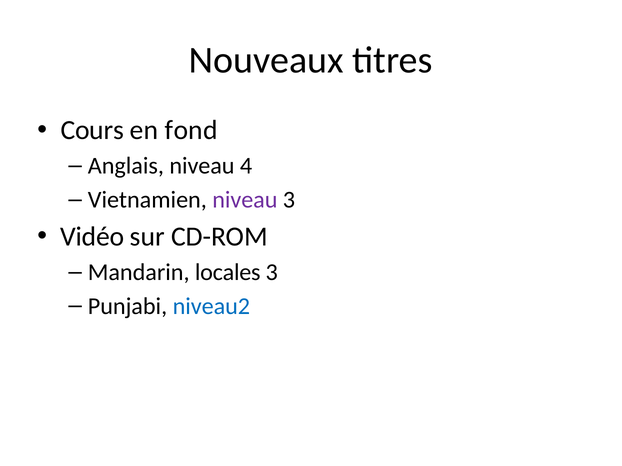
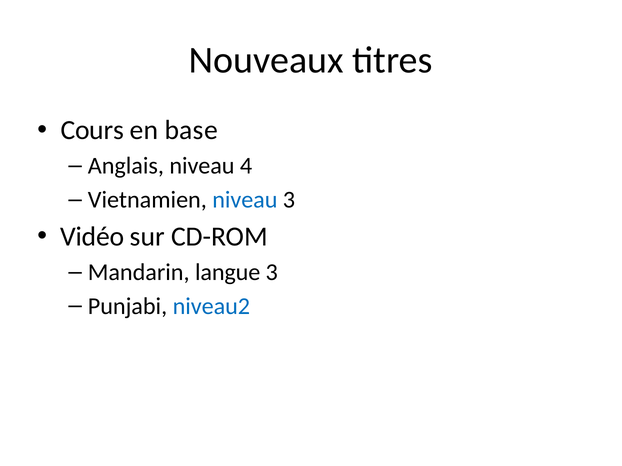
fond: fond -> base
niveau at (245, 200) colour: purple -> blue
locales: locales -> langue
